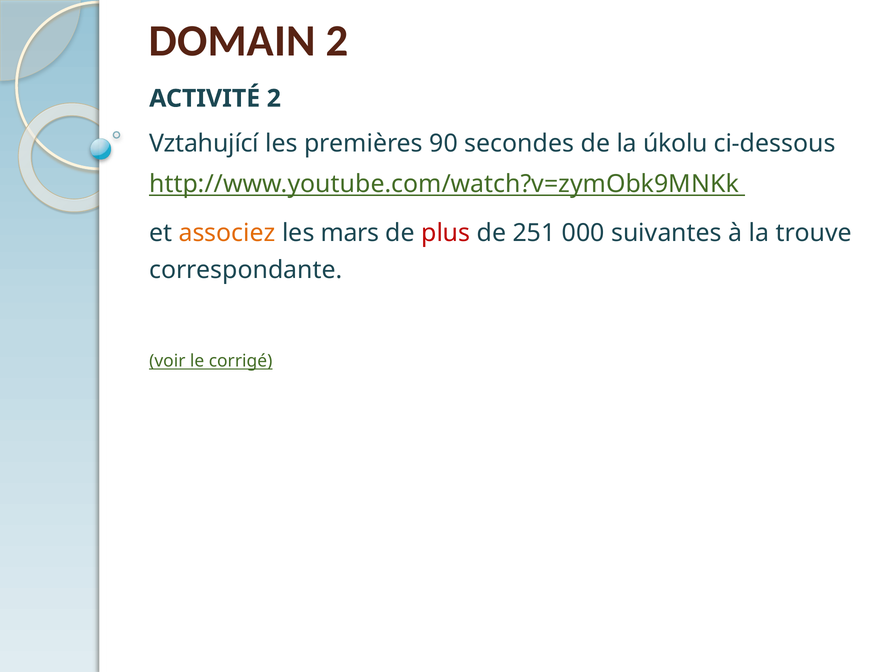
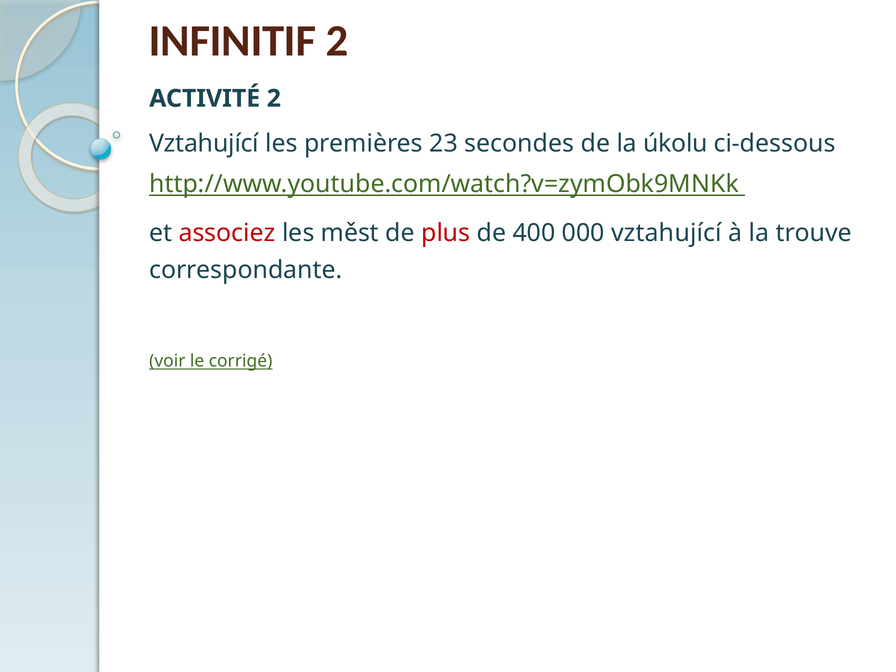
DOMAIN: DOMAIN -> INFINITIF
90: 90 -> 23
associez colour: orange -> red
mars: mars -> měst
251: 251 -> 400
000 suivantes: suivantes -> vztahující
